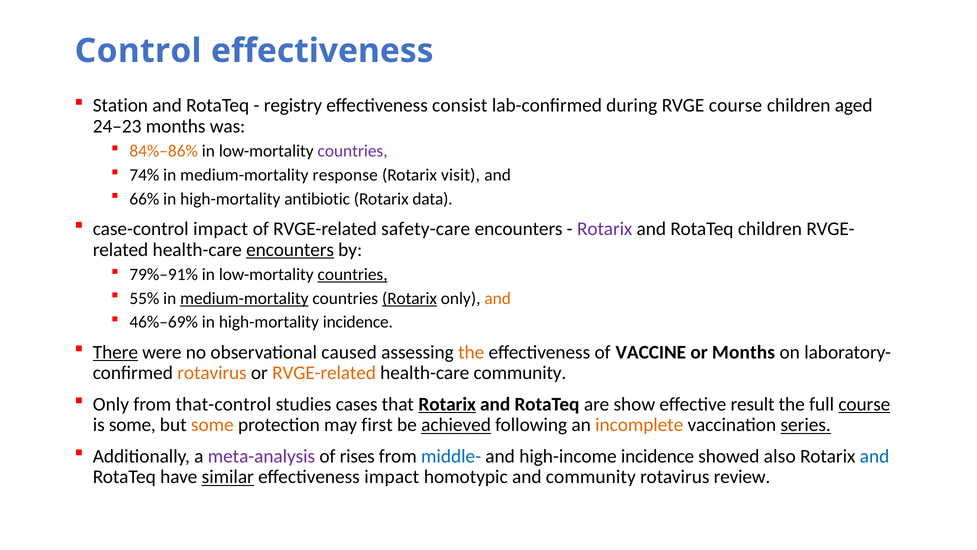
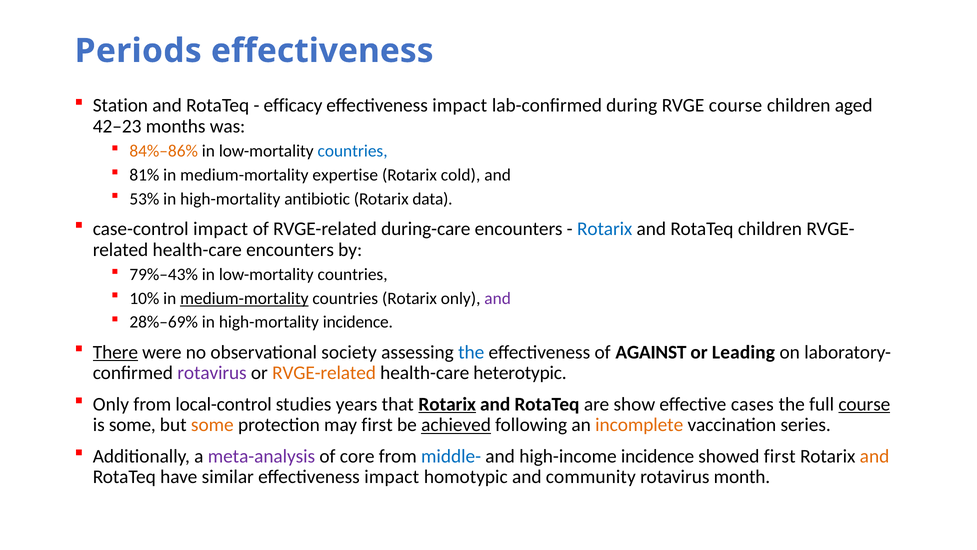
Control: Control -> Periods
registry: registry -> efficacy
consist at (460, 105): consist -> impact
24–23: 24–23 -> 42–23
countries at (353, 151) colour: purple -> blue
74%: 74% -> 81%
response: response -> expertise
visit: visit -> cold
66%: 66% -> 53%
safety-care: safety-care -> during-care
Rotarix at (605, 229) colour: purple -> blue
encounters at (290, 250) underline: present -> none
79%–91%: 79%–91% -> 79%–43%
countries at (353, 274) underline: present -> none
55%: 55% -> 10%
Rotarix at (410, 298) underline: present -> none
and at (498, 298) colour: orange -> purple
46%–69%: 46%–69% -> 28%–69%
caused: caused -> society
the at (471, 352) colour: orange -> blue
VACCINE: VACCINE -> AGAINST
or Months: Months -> Leading
rotavirus at (212, 373) colour: orange -> purple
health-care community: community -> heterotypic
that-control: that-control -> local-control
cases: cases -> years
result: result -> cases
series underline: present -> none
rises: rises -> core
showed also: also -> first
and at (875, 456) colour: blue -> orange
similar underline: present -> none
review: review -> month
